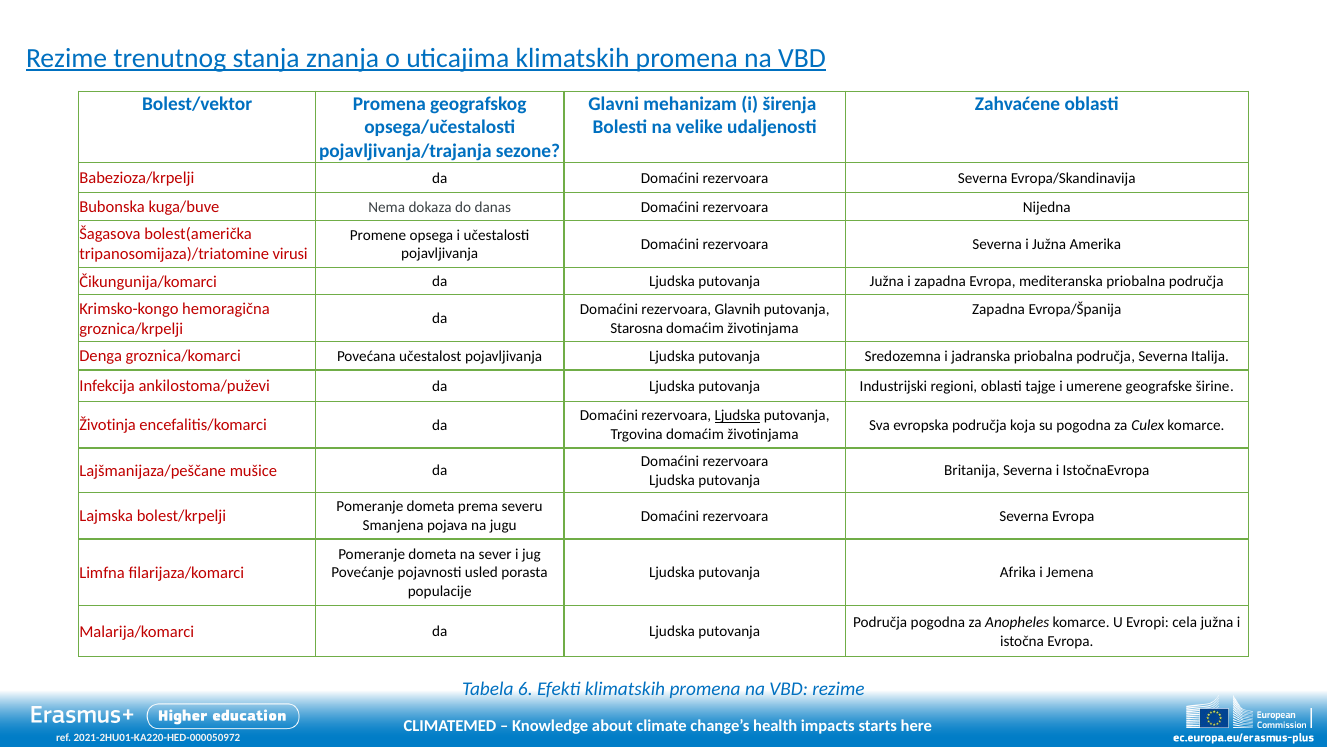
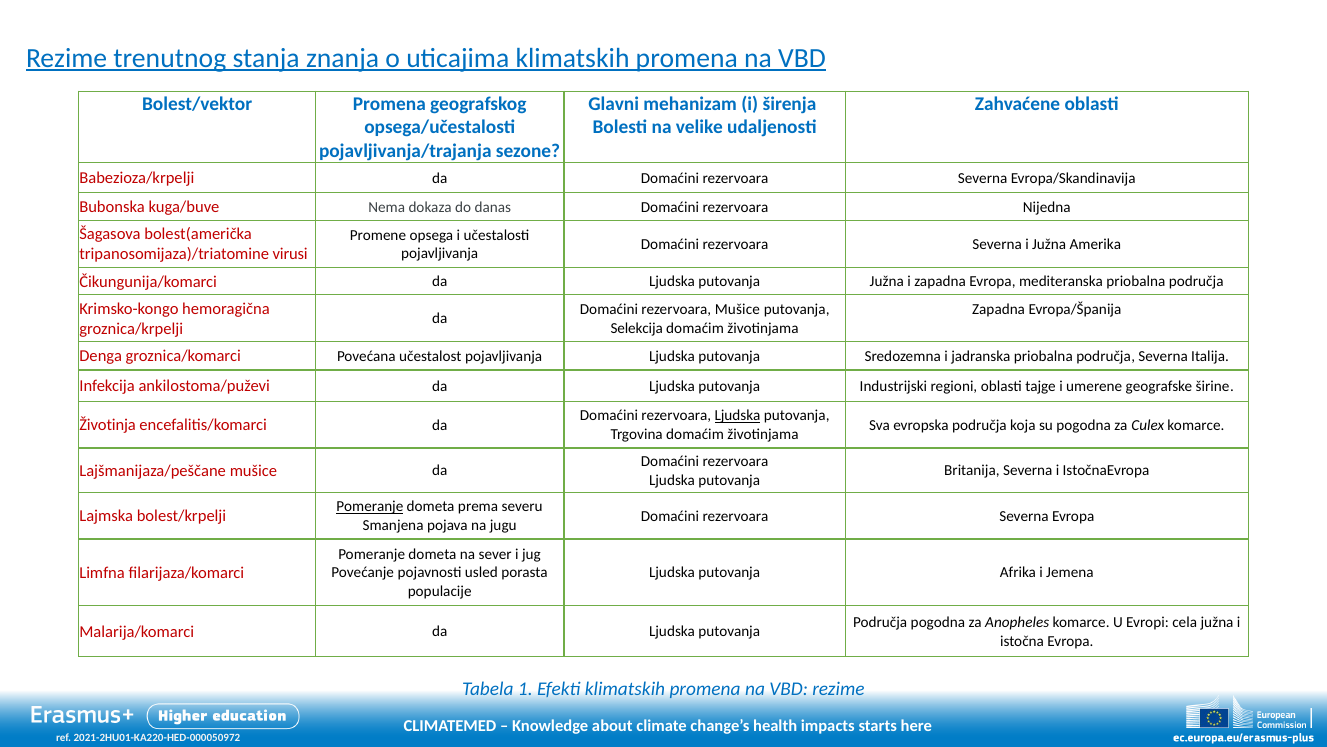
rezervoara Glavnih: Glavnih -> Mušice
Starosna: Starosna -> Selekcija
Pomeranje at (370, 506) underline: none -> present
6: 6 -> 1
